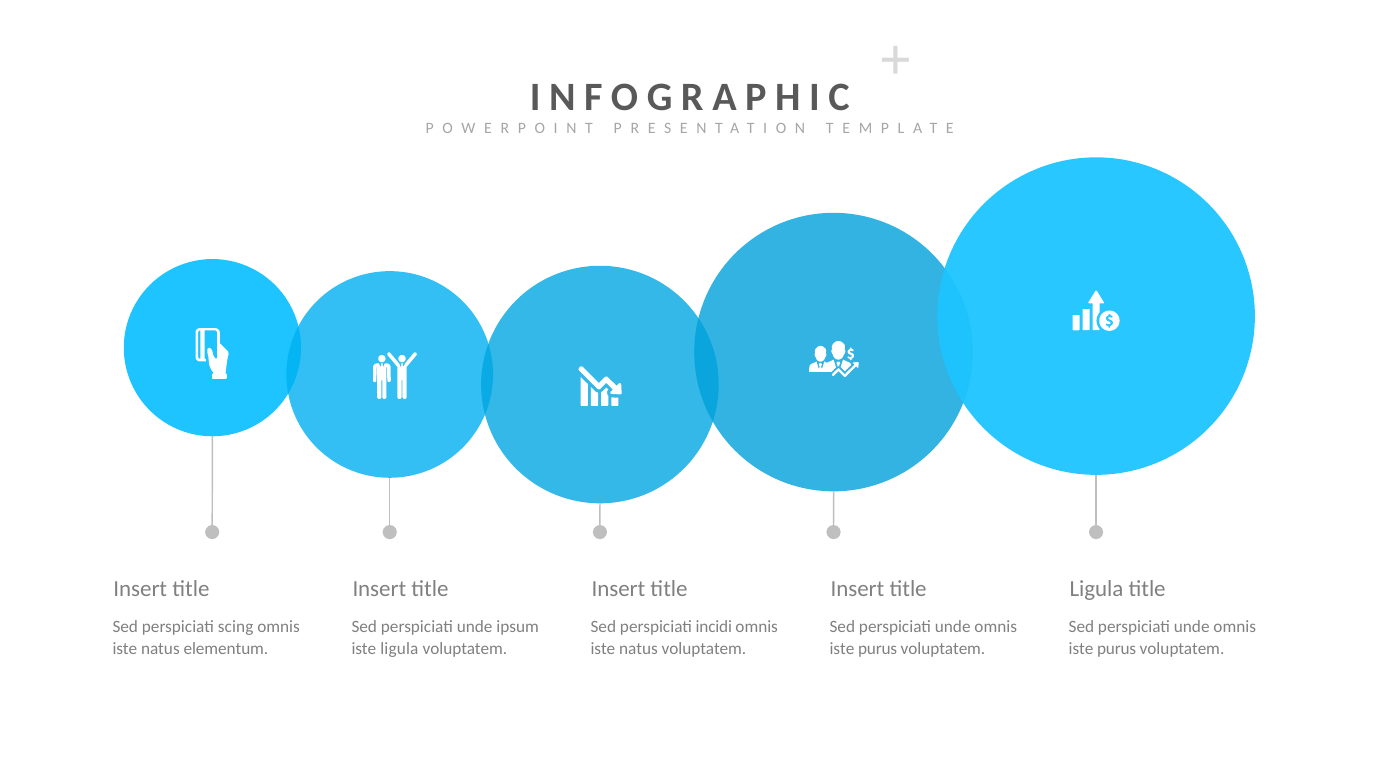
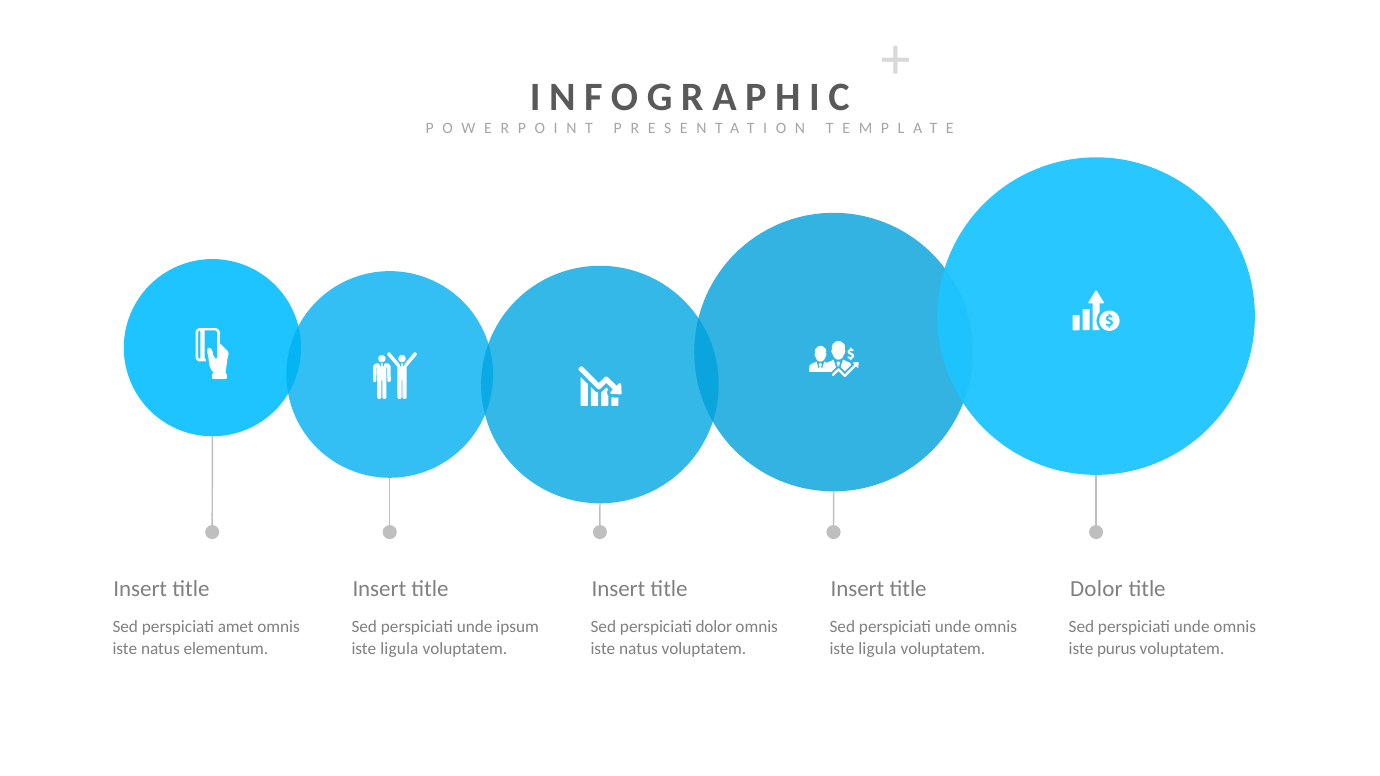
Ligula at (1096, 589): Ligula -> Dolor
scing: scing -> amet
perspiciati incidi: incidi -> dolor
purus at (878, 649): purus -> ligula
